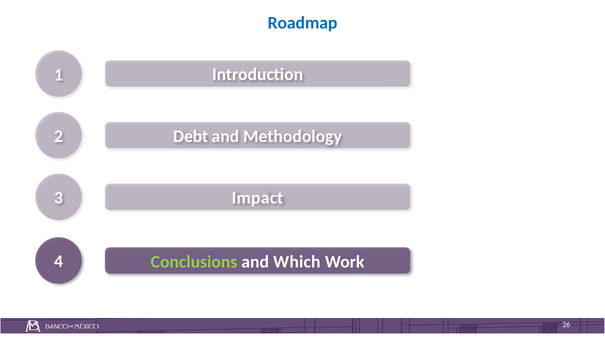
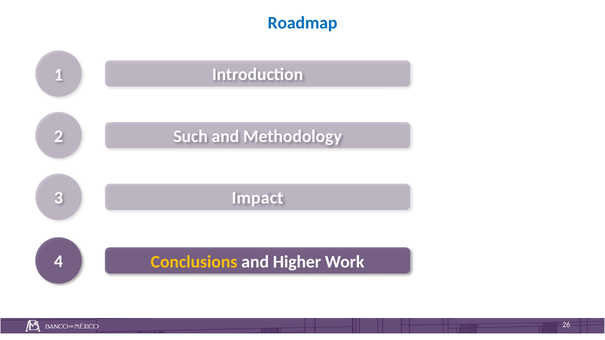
Debt: Debt -> Such
Conclusions colour: light green -> yellow
Which: Which -> Higher
